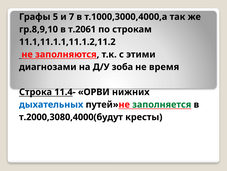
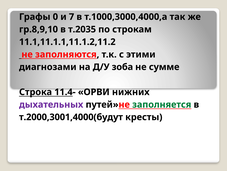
5: 5 -> 0
т.2061: т.2061 -> т.2035
время: время -> сумме
дыхательных colour: blue -> purple
т.2000,3080,4000(будут: т.2000,3080,4000(будут -> т.2000,3001,4000(будут
